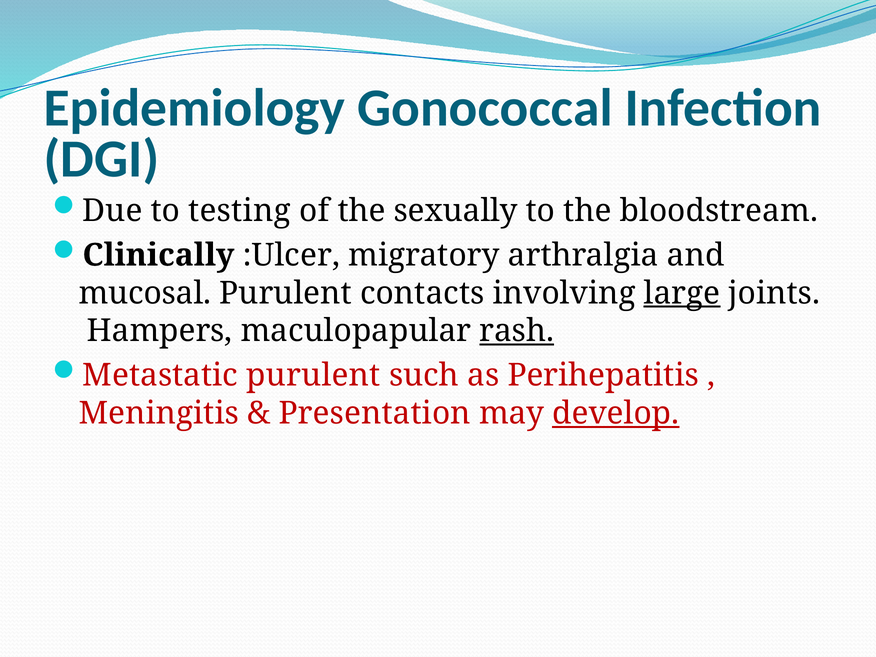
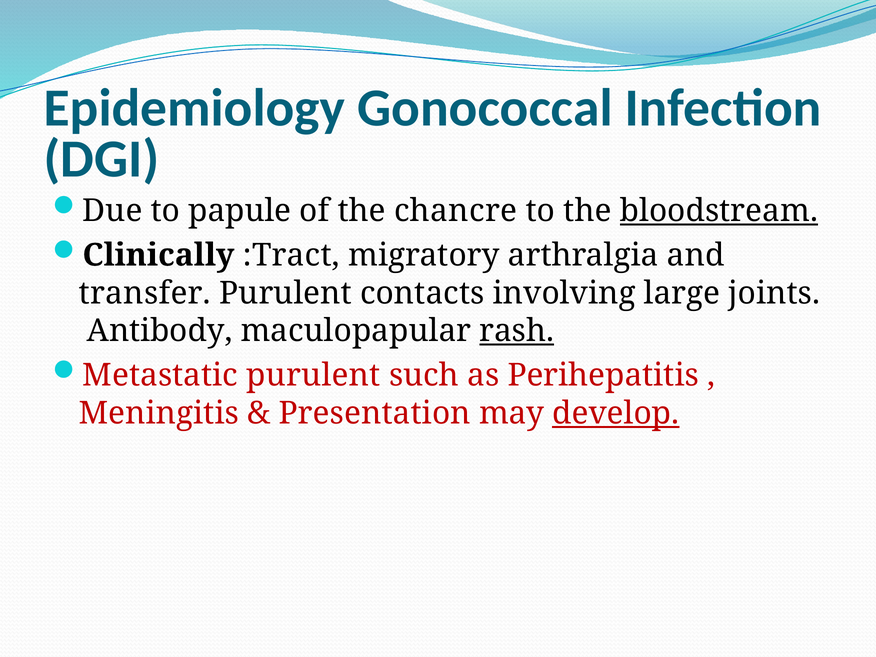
testing: testing -> papule
sexually: sexually -> chancre
bloodstream underline: none -> present
:Ulcer: :Ulcer -> :Tract
mucosal: mucosal -> transfer
large underline: present -> none
Hampers: Hampers -> Antibody
